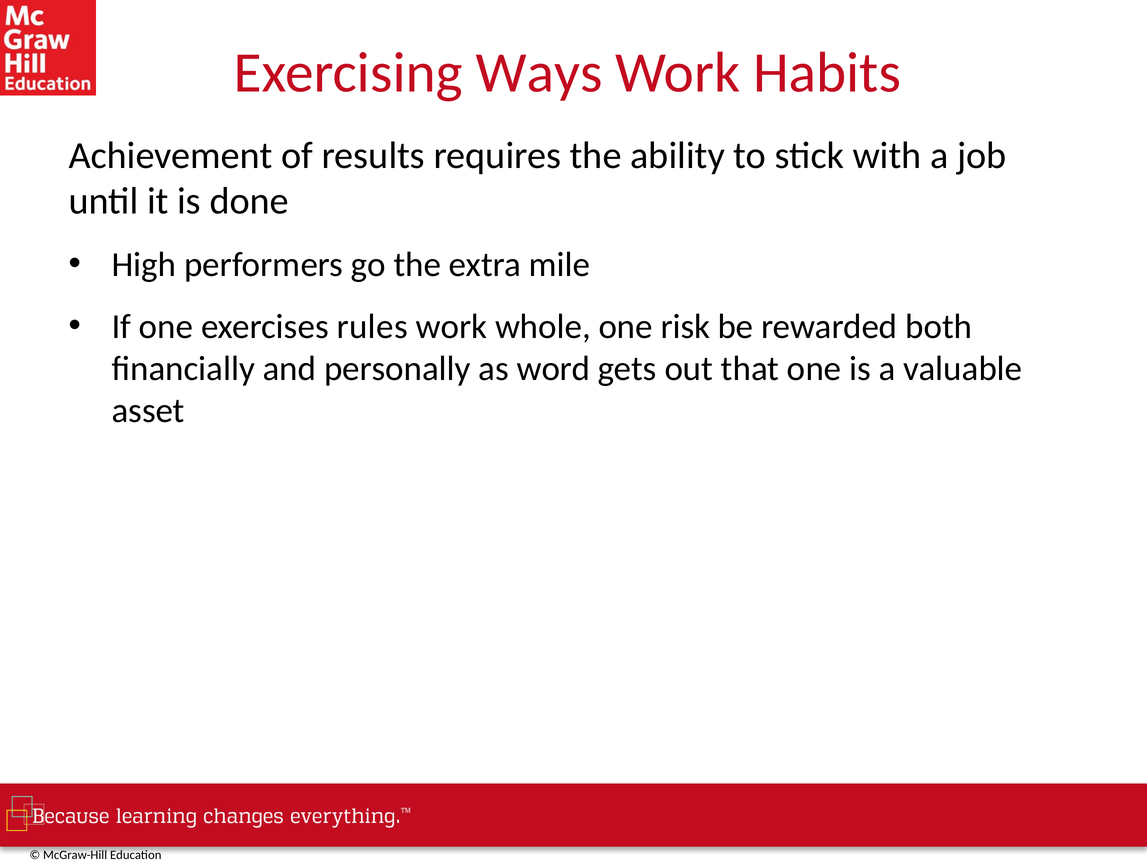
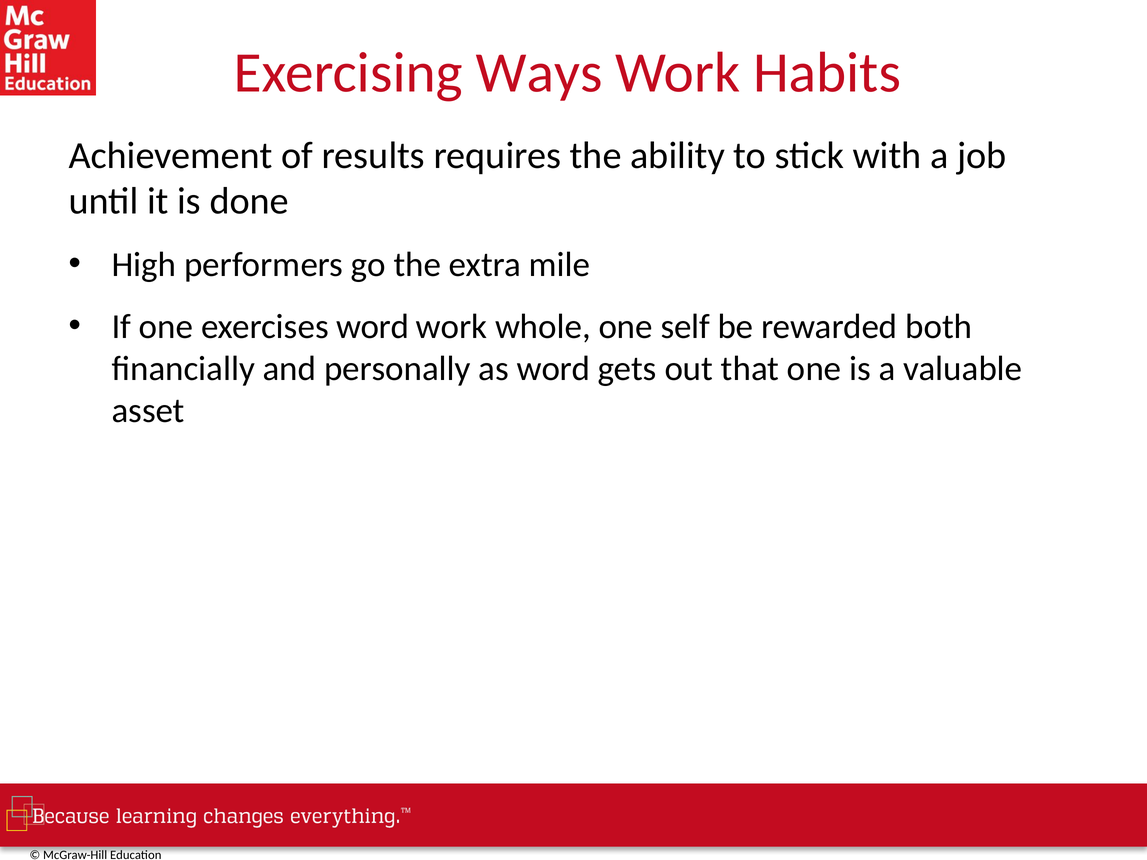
exercises rules: rules -> word
risk: risk -> self
